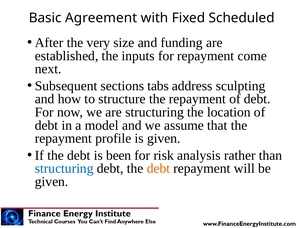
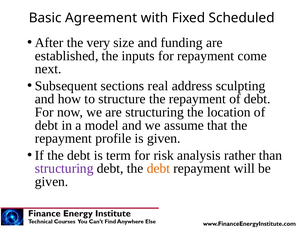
tabs: tabs -> real
been: been -> term
structuring at (64, 169) colour: blue -> purple
